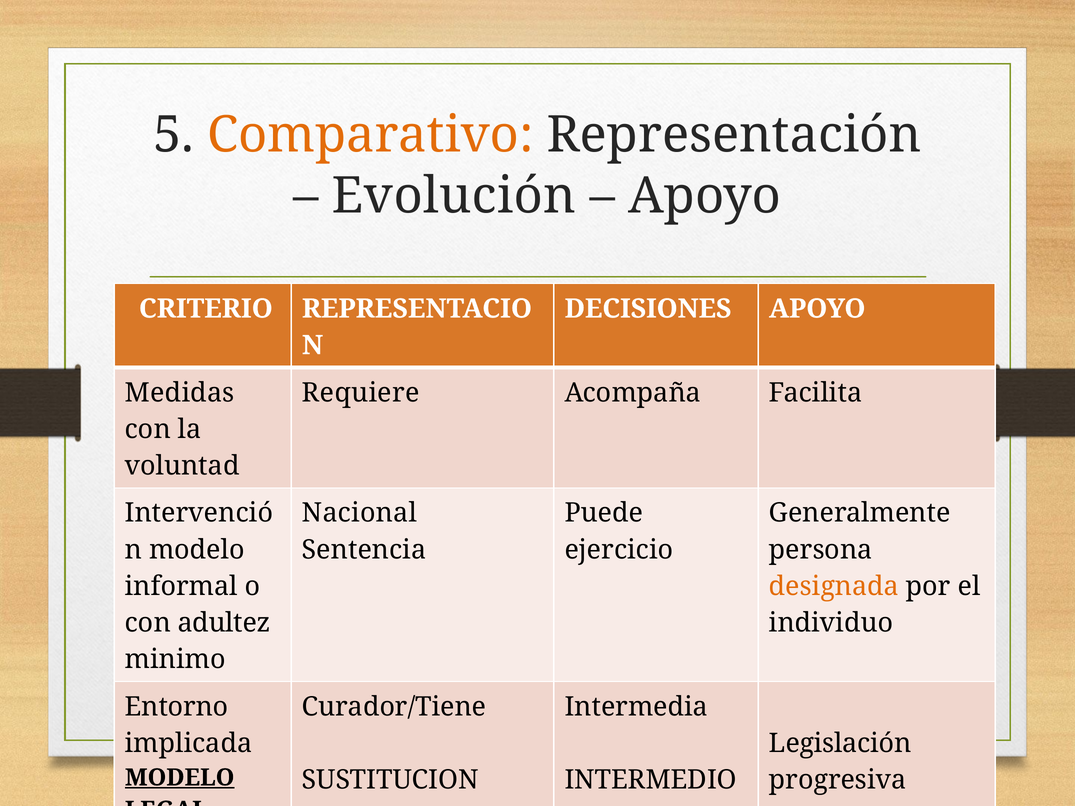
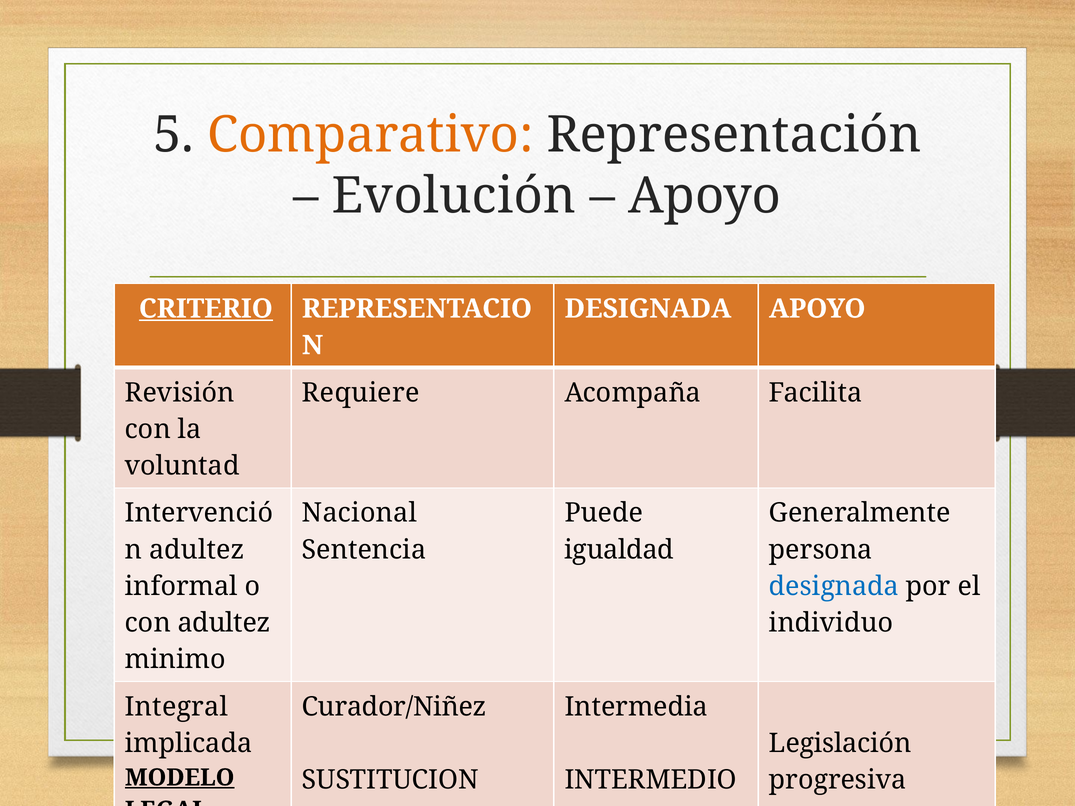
CRITERIO underline: none -> present
DECISIONES at (648, 309): DECISIONES -> DESIGNADA
Medidas: Medidas -> Revisión
modelo at (197, 550): modelo -> adultez
ejercicio: ejercicio -> igualdad
designada at (834, 586) colour: orange -> blue
Entorno: Entorno -> Integral
Curador/Tiene: Curador/Tiene -> Curador/Niñez
